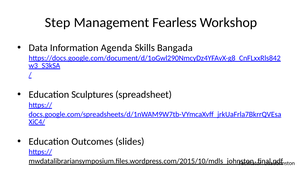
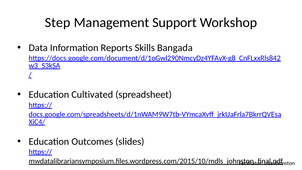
Fearless: Fearless -> Support
Agenda: Agenda -> Reports
Sculptures: Sculptures -> Cultivated
